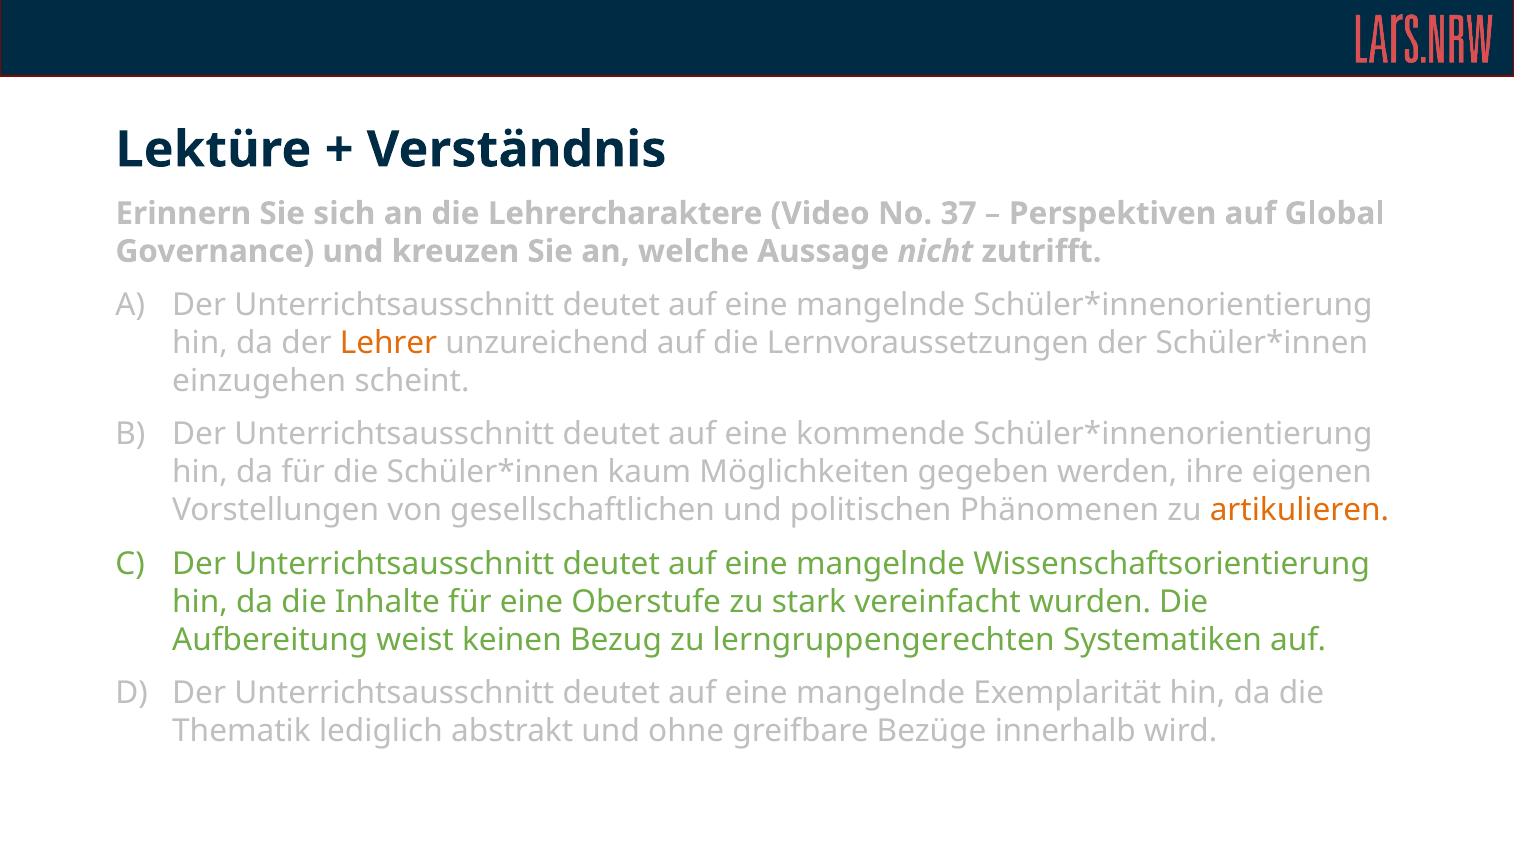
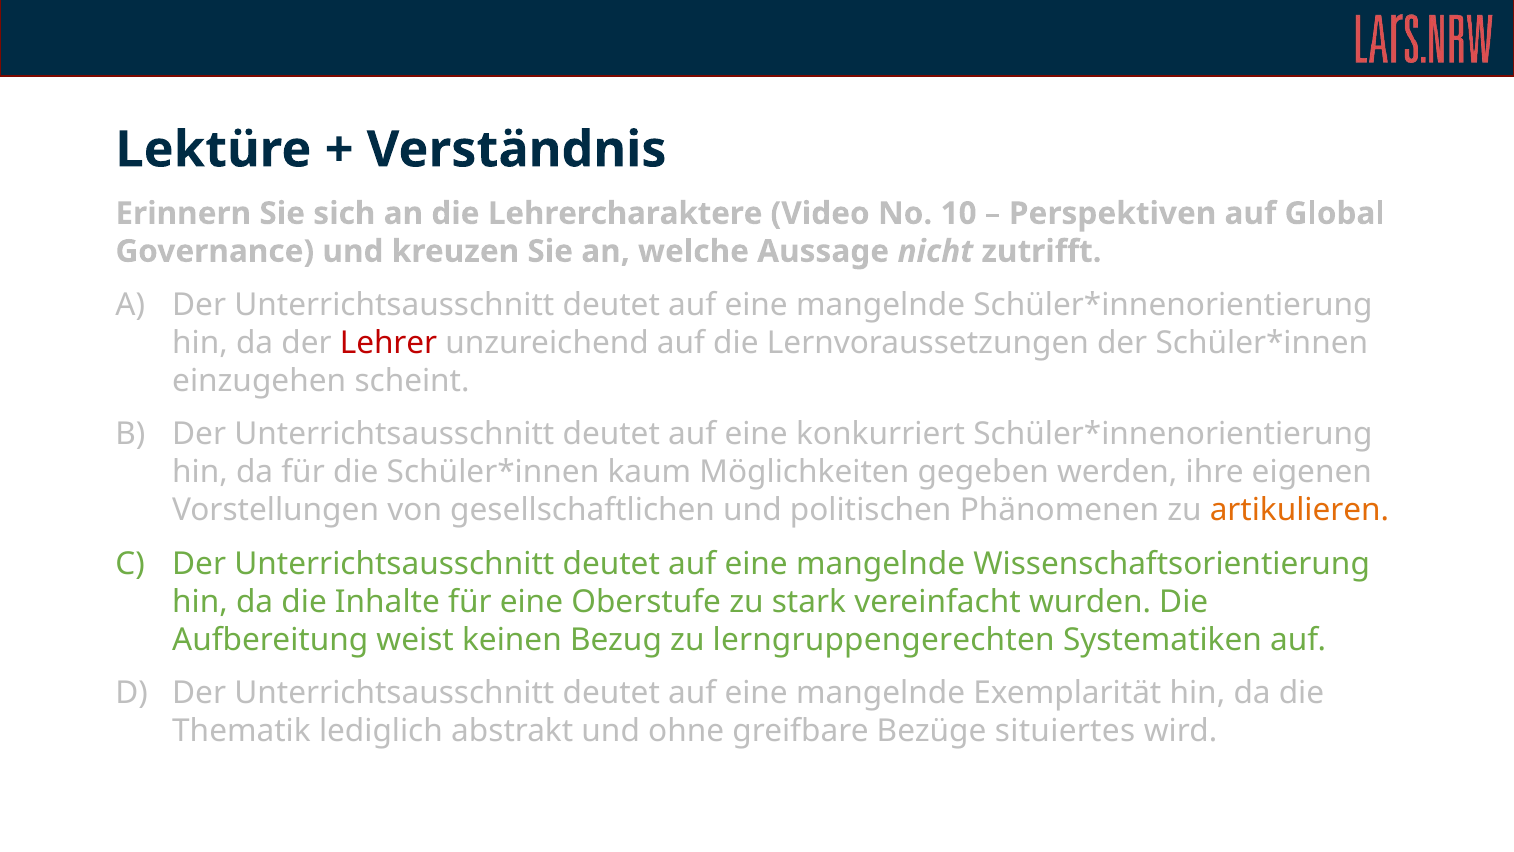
37: 37 -> 10
Lehrer colour: orange -> red
kommende: kommende -> konkurriert
innerhalb: innerhalb -> situiertes
